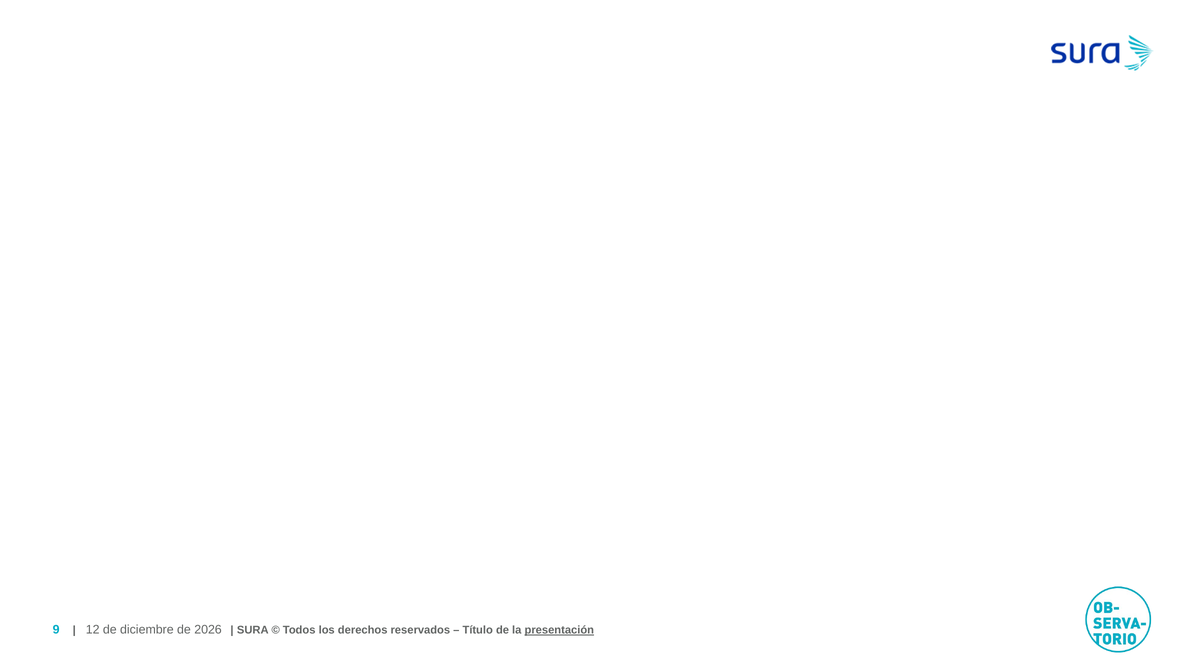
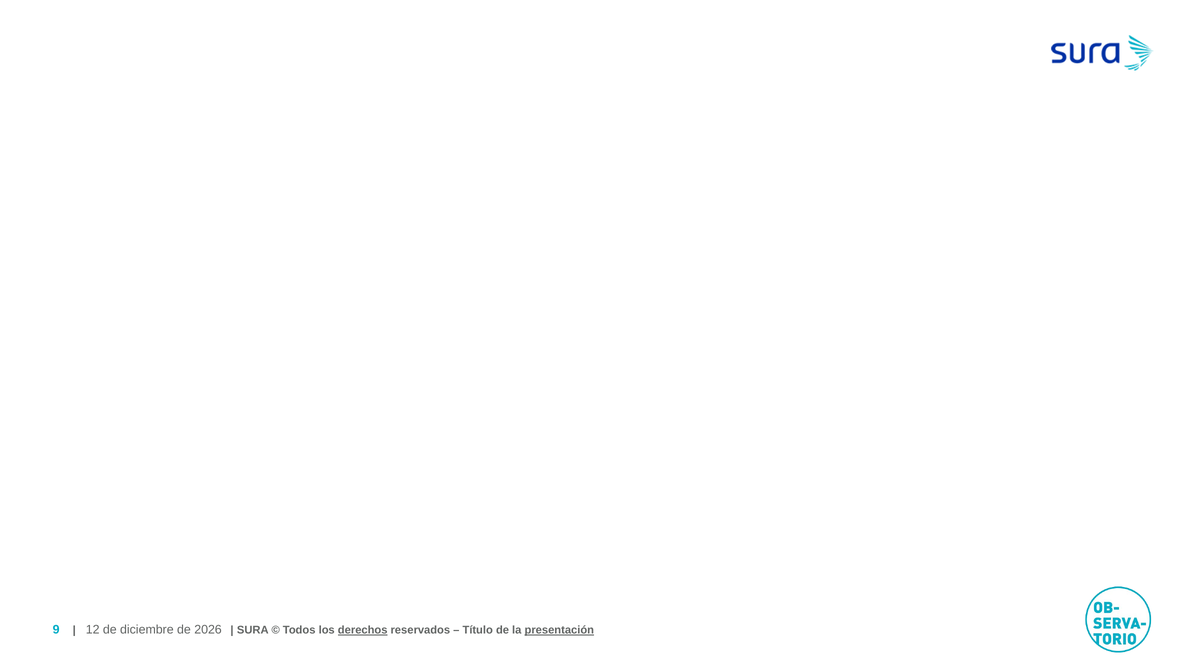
derechos underline: none -> present
